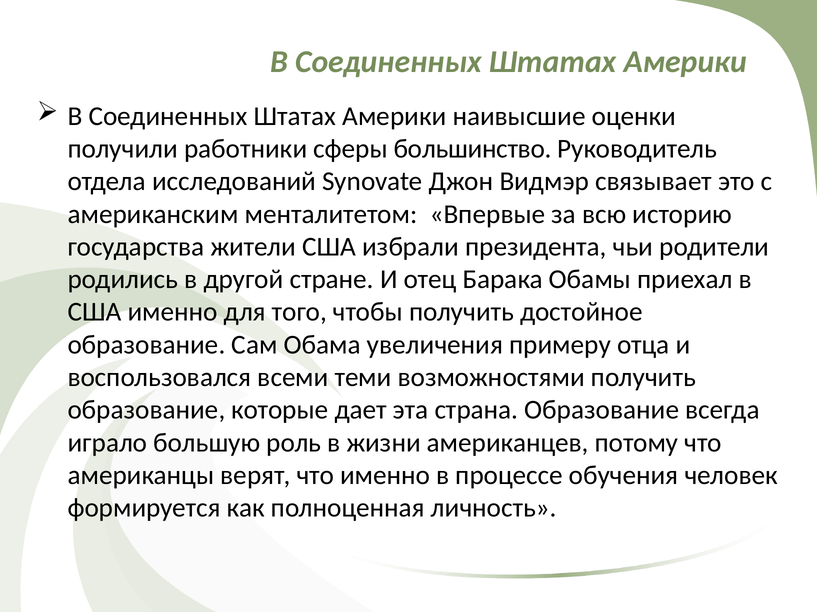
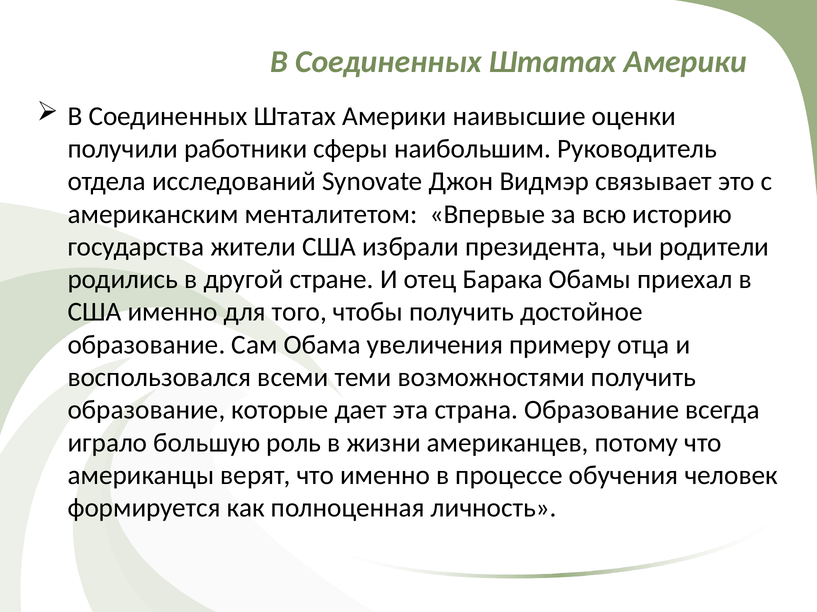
большинство: большинство -> наибольшим
